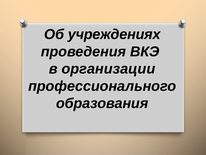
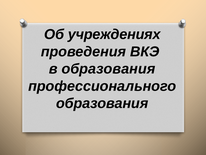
в организации: организации -> образования
